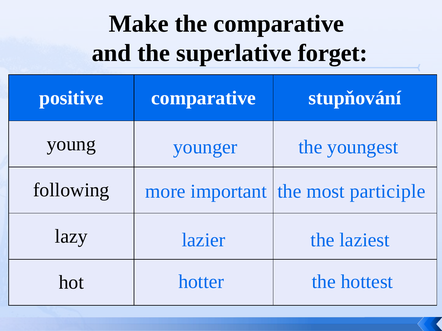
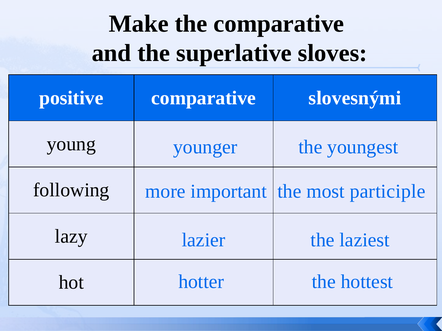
forget: forget -> sloves
stupňování: stupňování -> slovesnými
